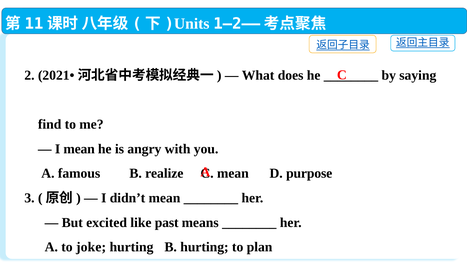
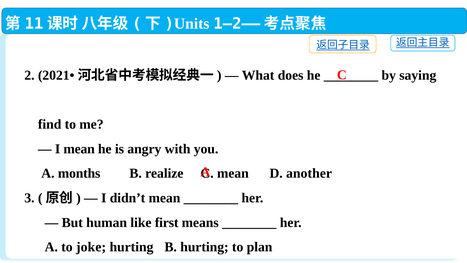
famous: famous -> months
purpose: purpose -> another
excited: excited -> human
past: past -> first
